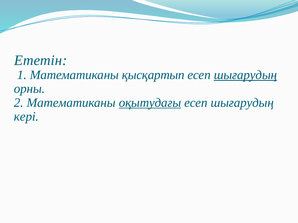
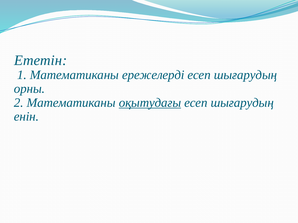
қысқартып: қысқартып -> ережелерді
шығарудың at (245, 75) underline: present -> none
кері: кері -> енін
